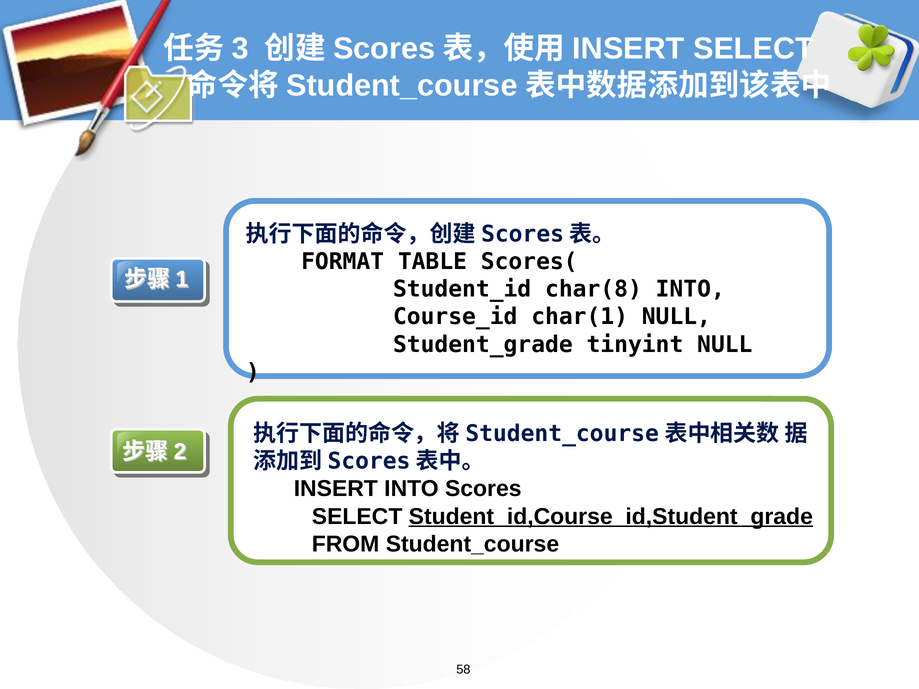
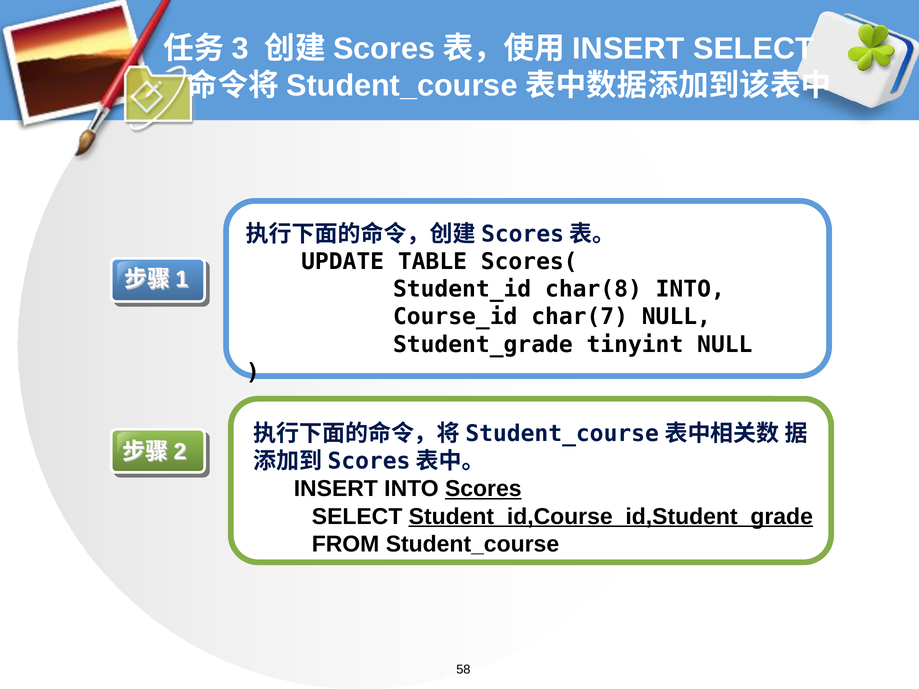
FORMAT: FORMAT -> UPDATE
char(1: char(1 -> char(7
Scores underline: none -> present
